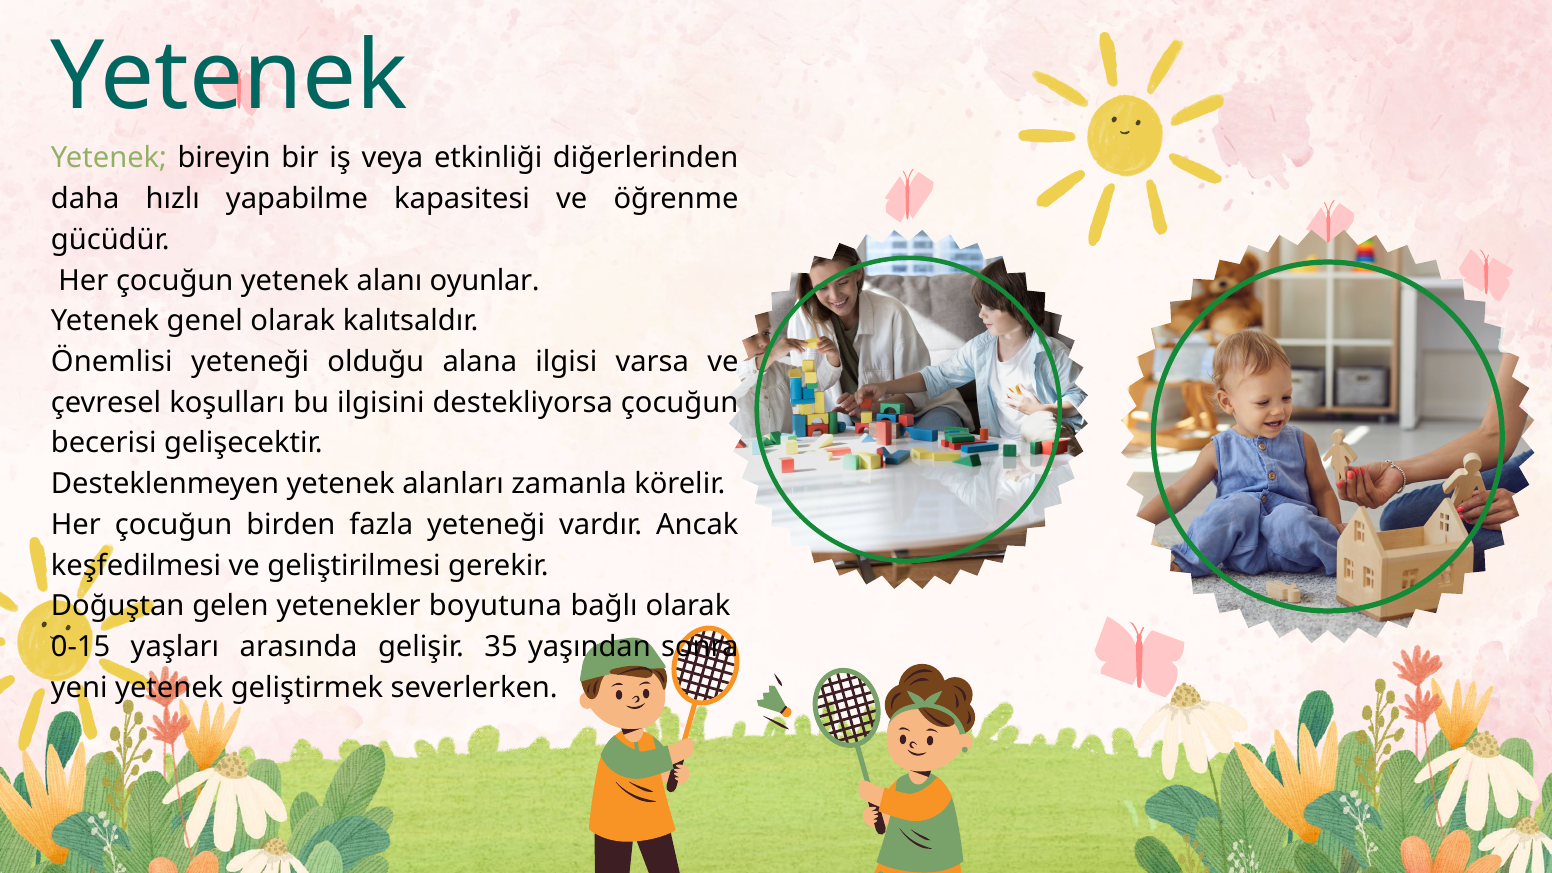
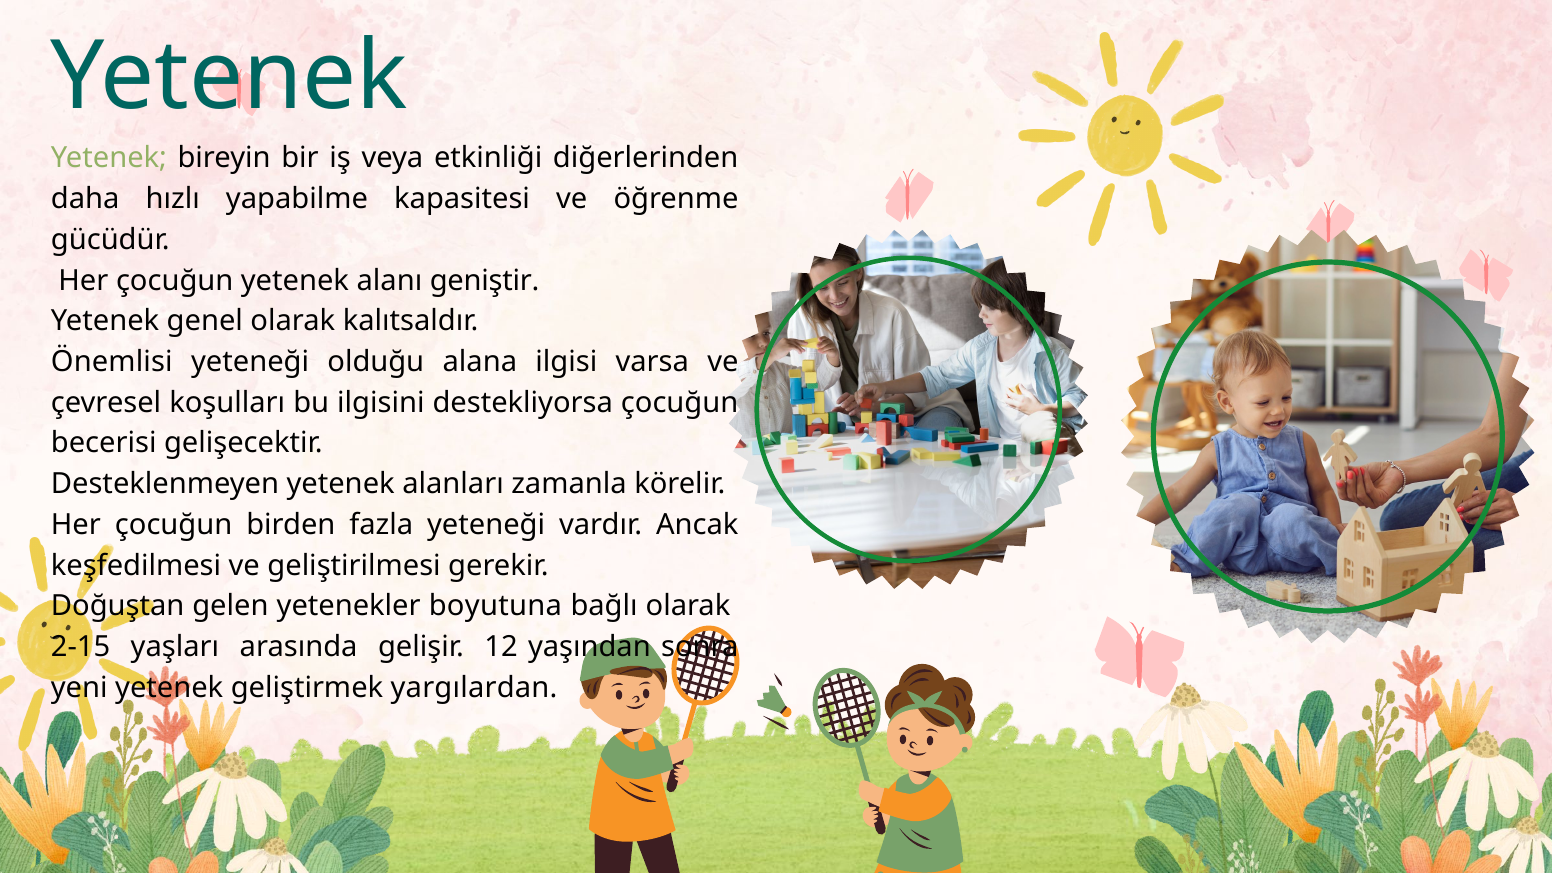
oyunlar: oyunlar -> geniştir
0-15: 0-15 -> 2-15
35: 35 -> 12
severlerken: severlerken -> yargılardan
